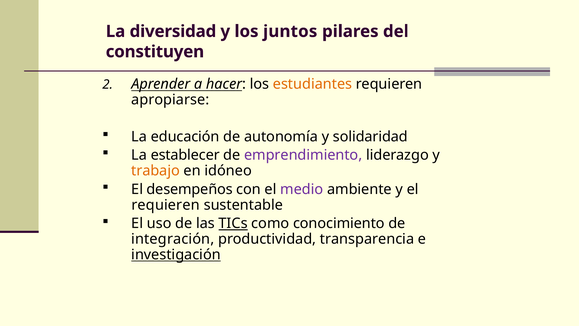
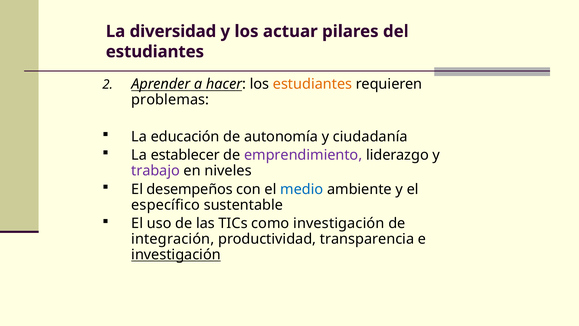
juntos: juntos -> actuar
constituyen at (155, 52): constituyen -> estudiantes
apropiarse: apropiarse -> problemas
solidaridad: solidaridad -> ciudadanía
trabajo colour: orange -> purple
idóneo: idóneo -> niveles
medio colour: purple -> blue
requieren at (166, 205): requieren -> específico
TICs underline: present -> none
como conocimiento: conocimiento -> investigación
